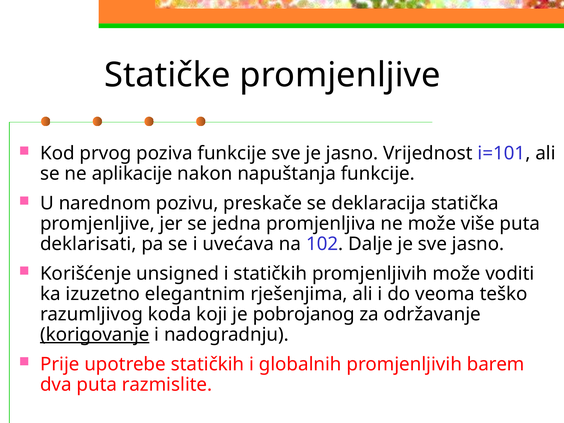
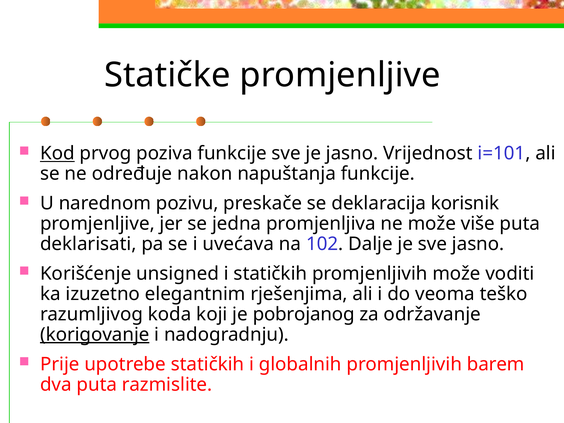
Kod underline: none -> present
aplikacije: aplikacije -> određuje
statička: statička -> korisnik
